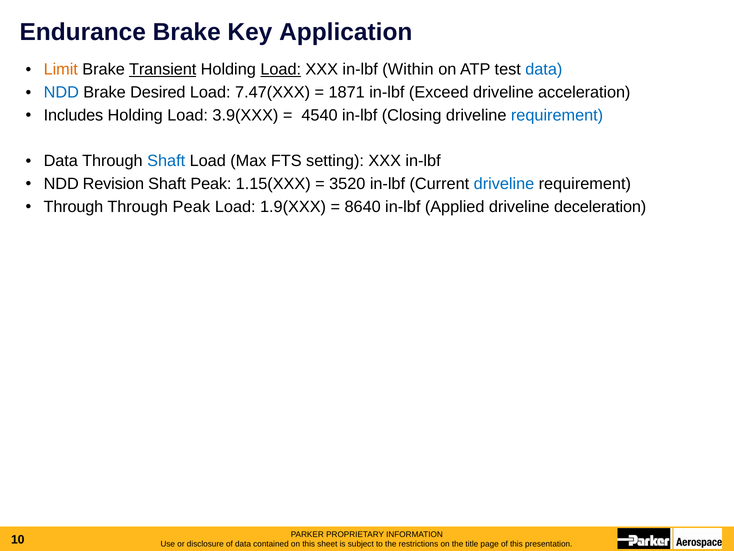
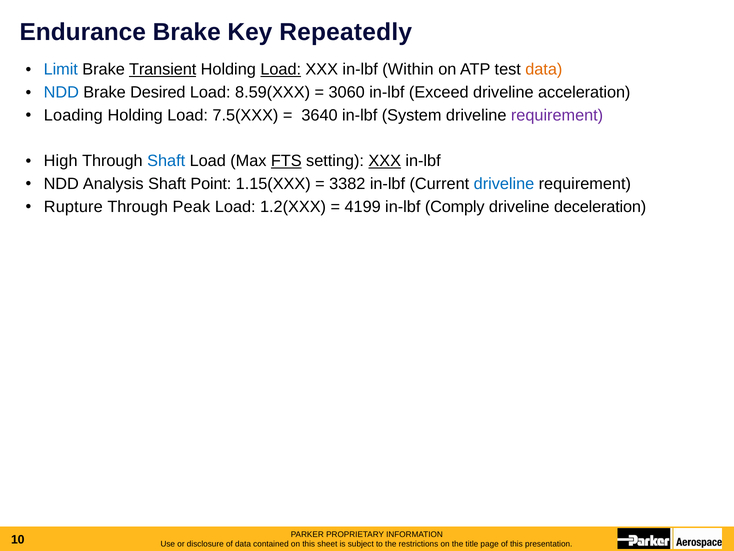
Application: Application -> Repeatedly
Limit colour: orange -> blue
data at (544, 70) colour: blue -> orange
7.47(XXX: 7.47(XXX -> 8.59(XXX
1871: 1871 -> 3060
Includes: Includes -> Loading
3.9(XXX: 3.9(XXX -> 7.5(XXX
4540: 4540 -> 3640
Closing: Closing -> System
requirement at (557, 115) colour: blue -> purple
Data at (61, 161): Data -> High
FTS underline: none -> present
XXX at (385, 161) underline: none -> present
Revision: Revision -> Analysis
Shaft Peak: Peak -> Point
3520: 3520 -> 3382
Through at (73, 207): Through -> Rupture
1.9(XXX: 1.9(XXX -> 1.2(XXX
8640: 8640 -> 4199
Applied: Applied -> Comply
